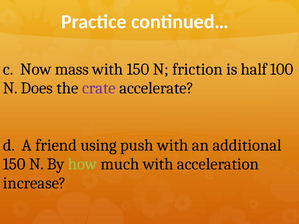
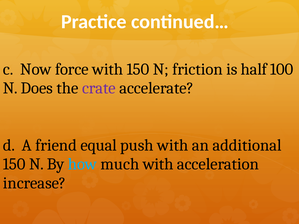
mass: mass -> force
using: using -> equal
how colour: light green -> light blue
